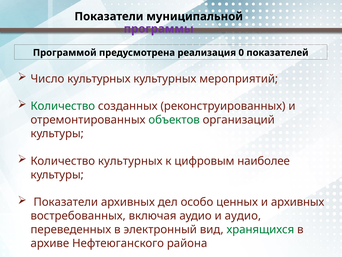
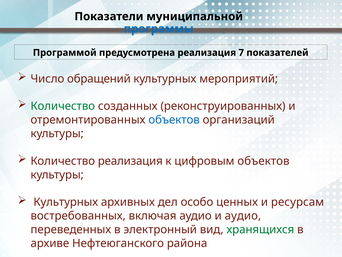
программы colour: purple -> blue
0: 0 -> 7
Число культурных: культурных -> обращений
объектов at (174, 120) colour: green -> blue
Количество культурных: культурных -> реализация
цифровым наиболее: наиболее -> объектов
Показатели at (66, 202): Показатели -> Культурных
и архивных: архивных -> ресурсам
